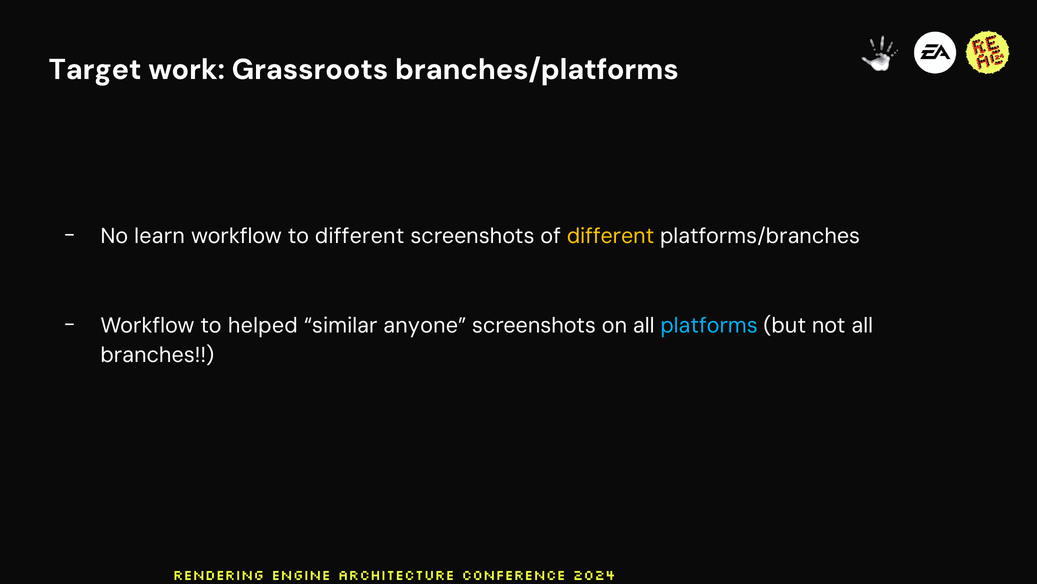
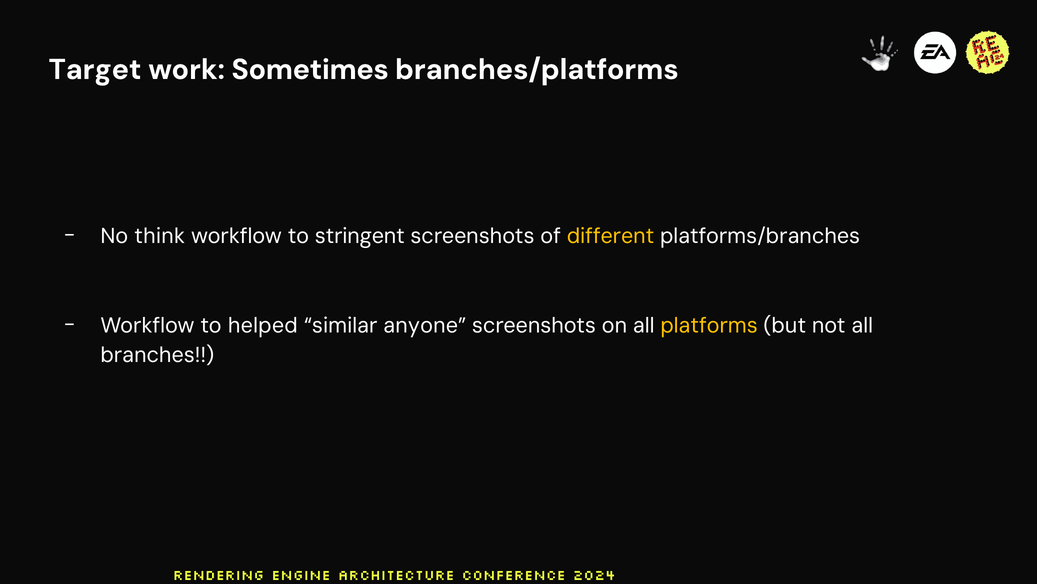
Grassroots: Grassroots -> Sometimes
learn: learn -> think
to different: different -> stringent
platforms colour: light blue -> yellow
